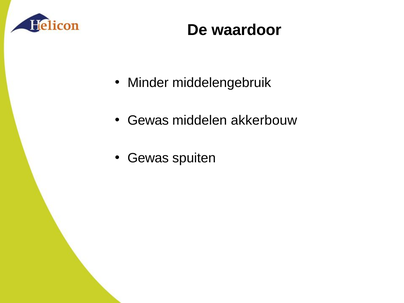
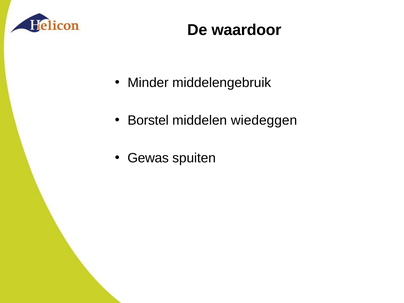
Gewas at (148, 120): Gewas -> Borstel
akkerbouw: akkerbouw -> wiedeggen
